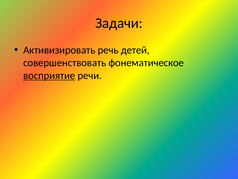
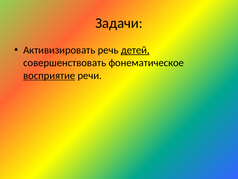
детей underline: none -> present
